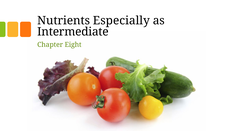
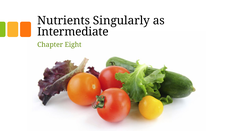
Especially: Especially -> Singularly
